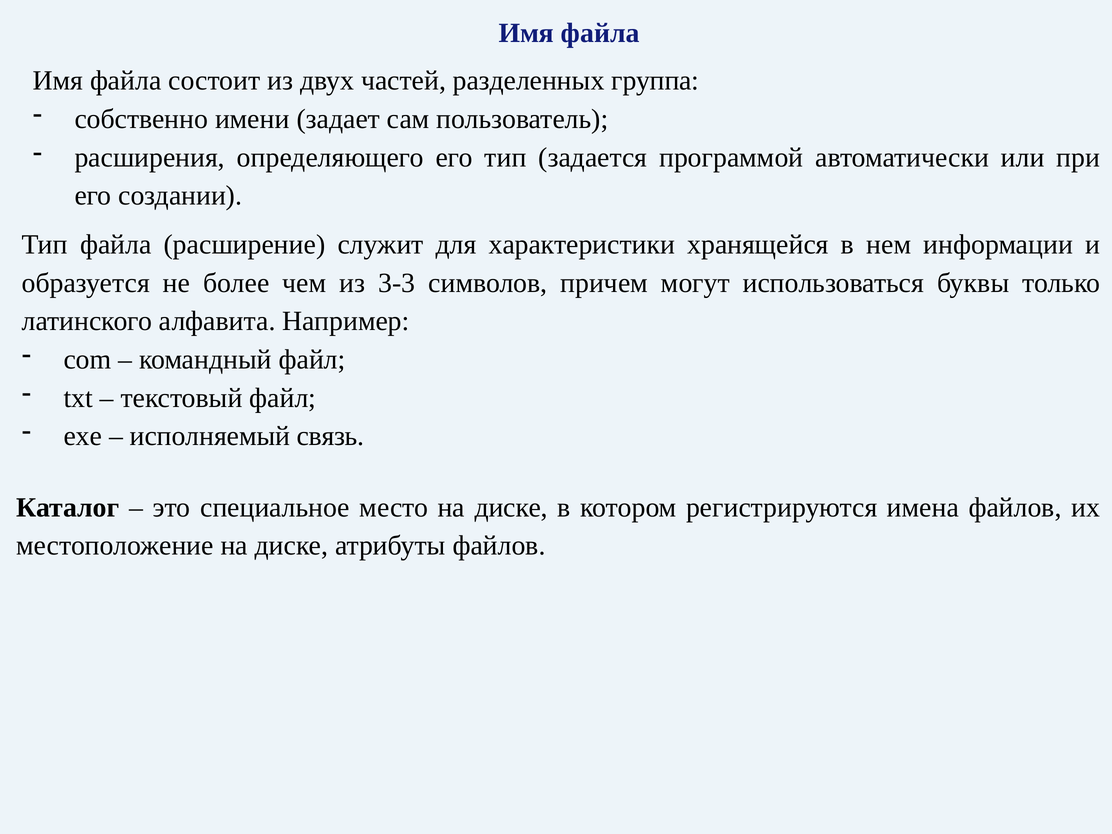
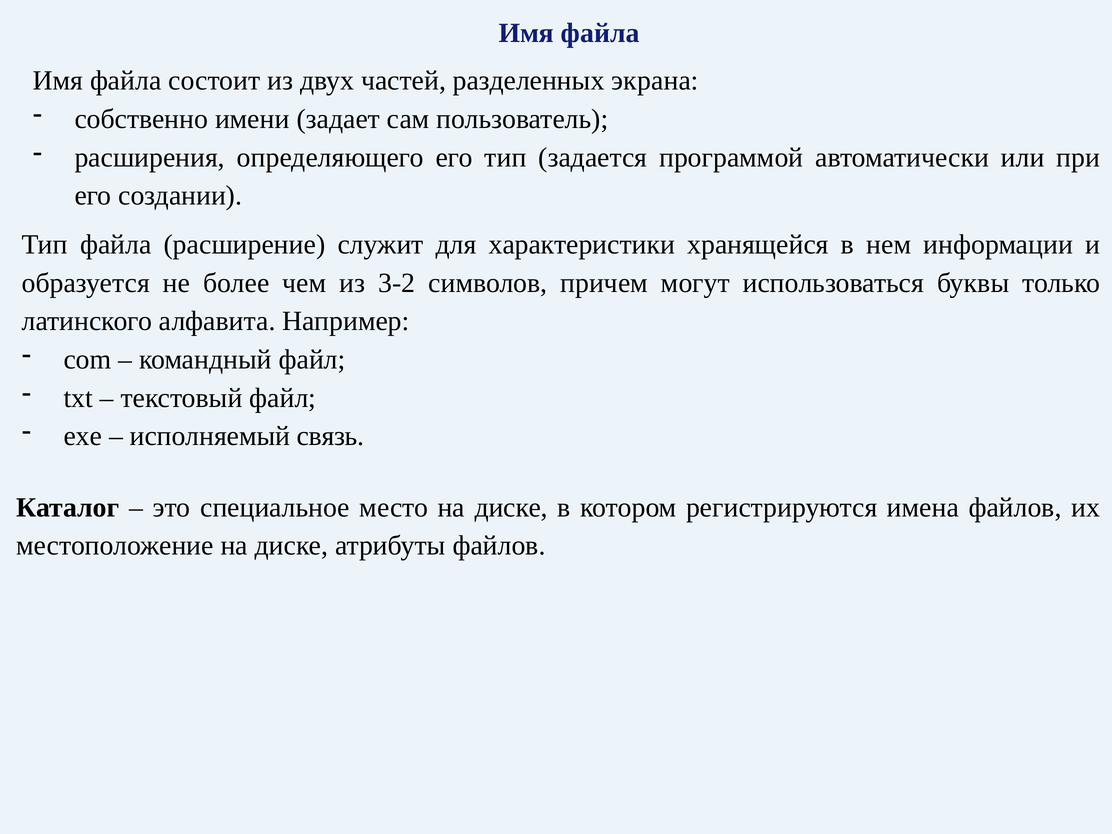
группа: группа -> экрана
3-3: 3-3 -> 3-2
